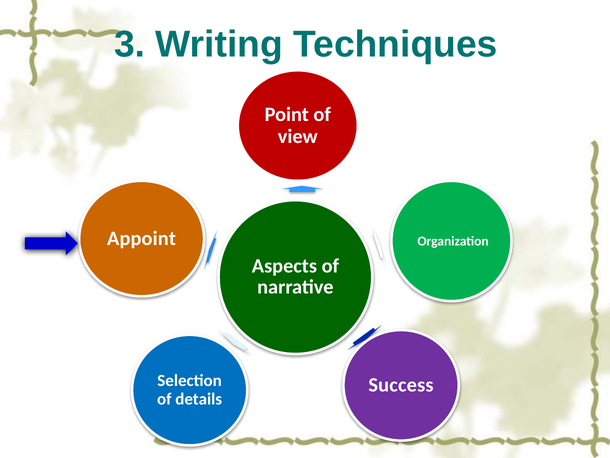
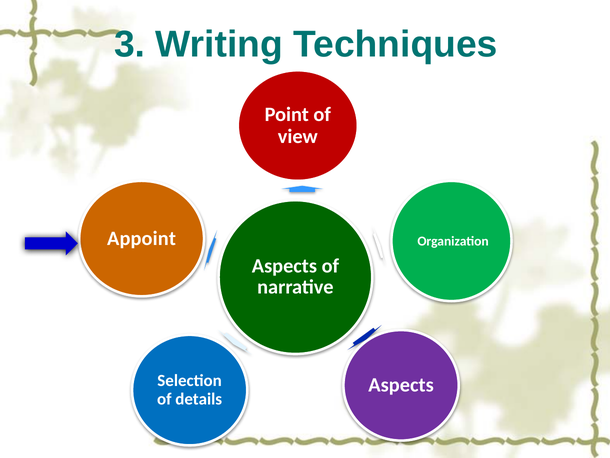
Success at (401, 385): Success -> Aspects
